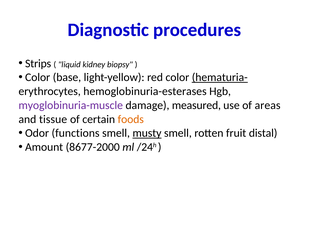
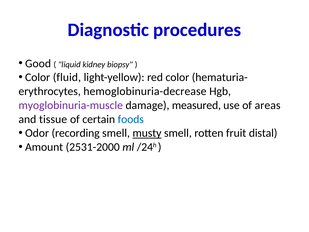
Strips: Strips -> Good
base: base -> fluid
hematuria- underline: present -> none
hemoglobinuria-esterases: hemoglobinuria-esterases -> hemoglobinuria-decrease
foods colour: orange -> blue
functions: functions -> recording
8677-2000: 8677-2000 -> 2531-2000
